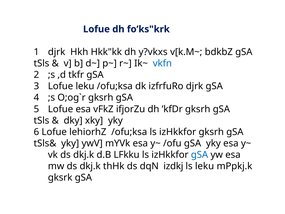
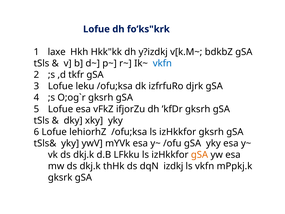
djrk at (57, 52): djrk -> laxe
y?vkxs: y?vkxs -> y?izdkj
gSA at (199, 155) colour: blue -> orange
ls leku: leku -> vkfn
